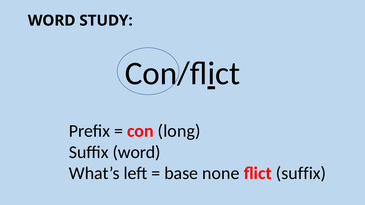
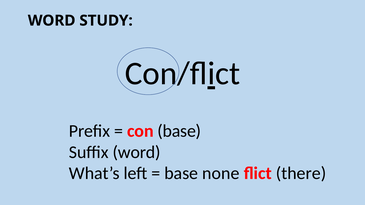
con long: long -> base
flict suffix: suffix -> there
